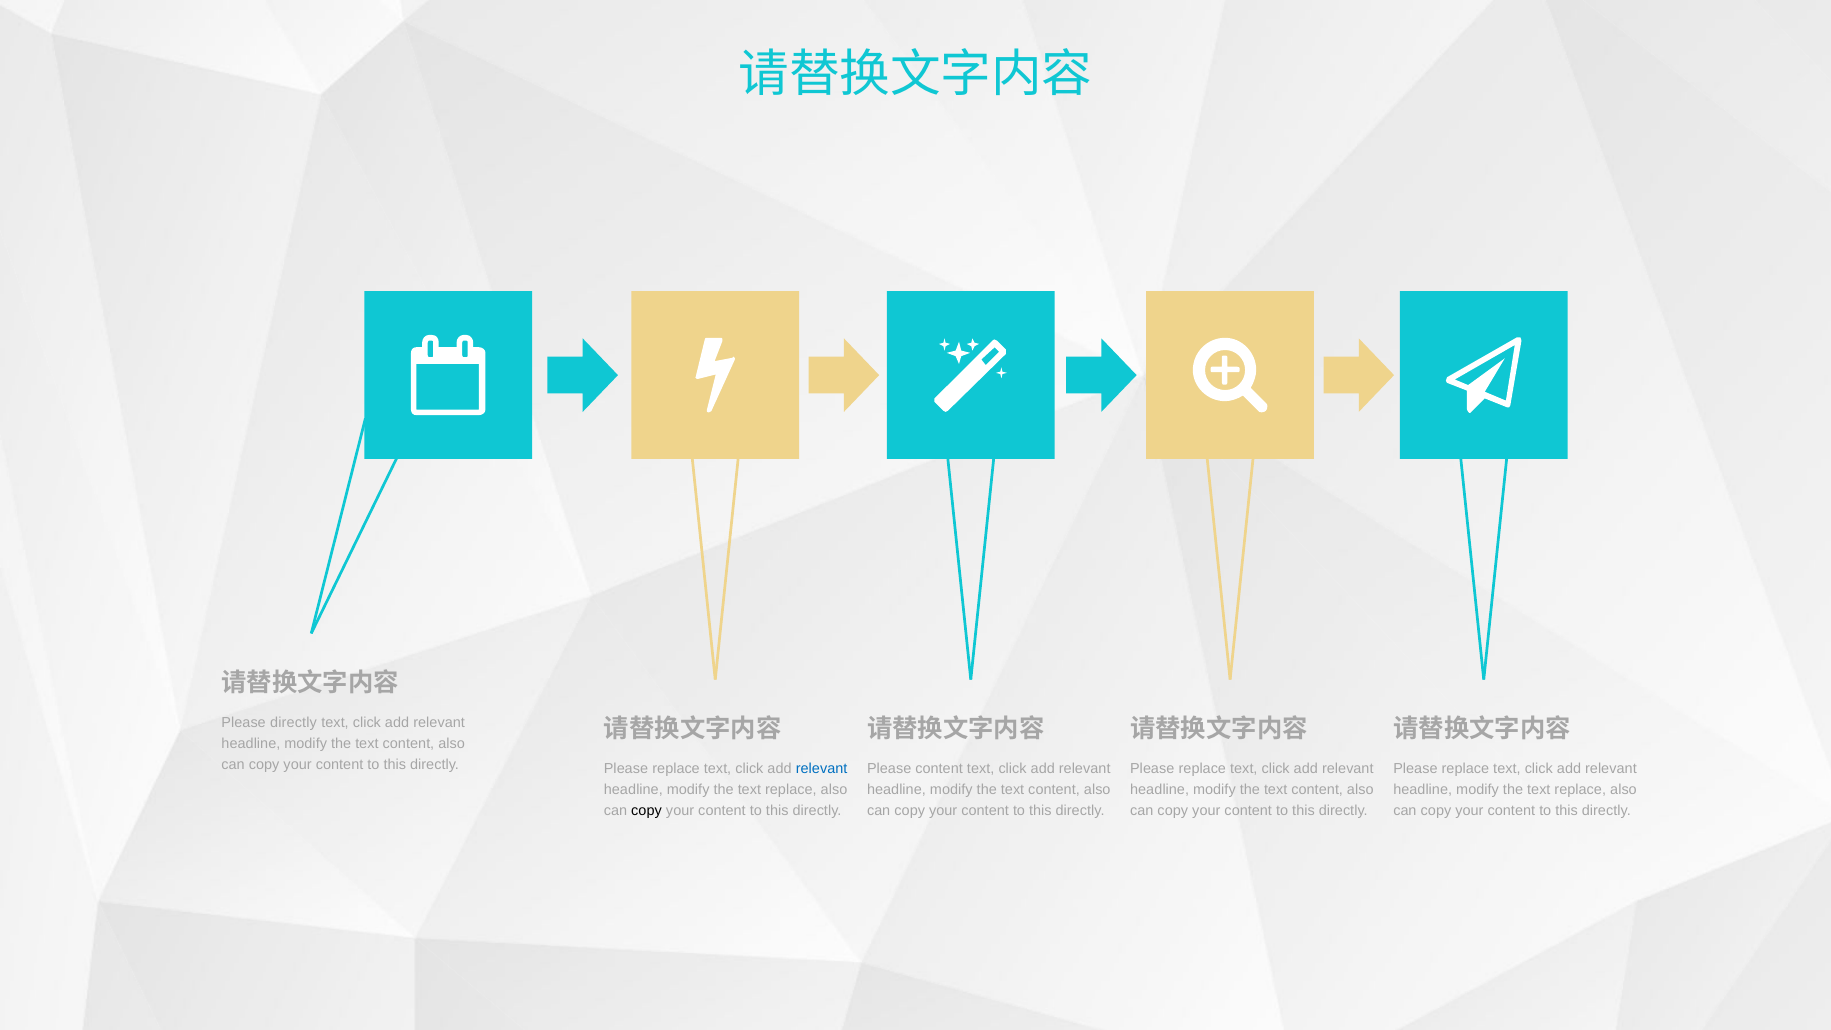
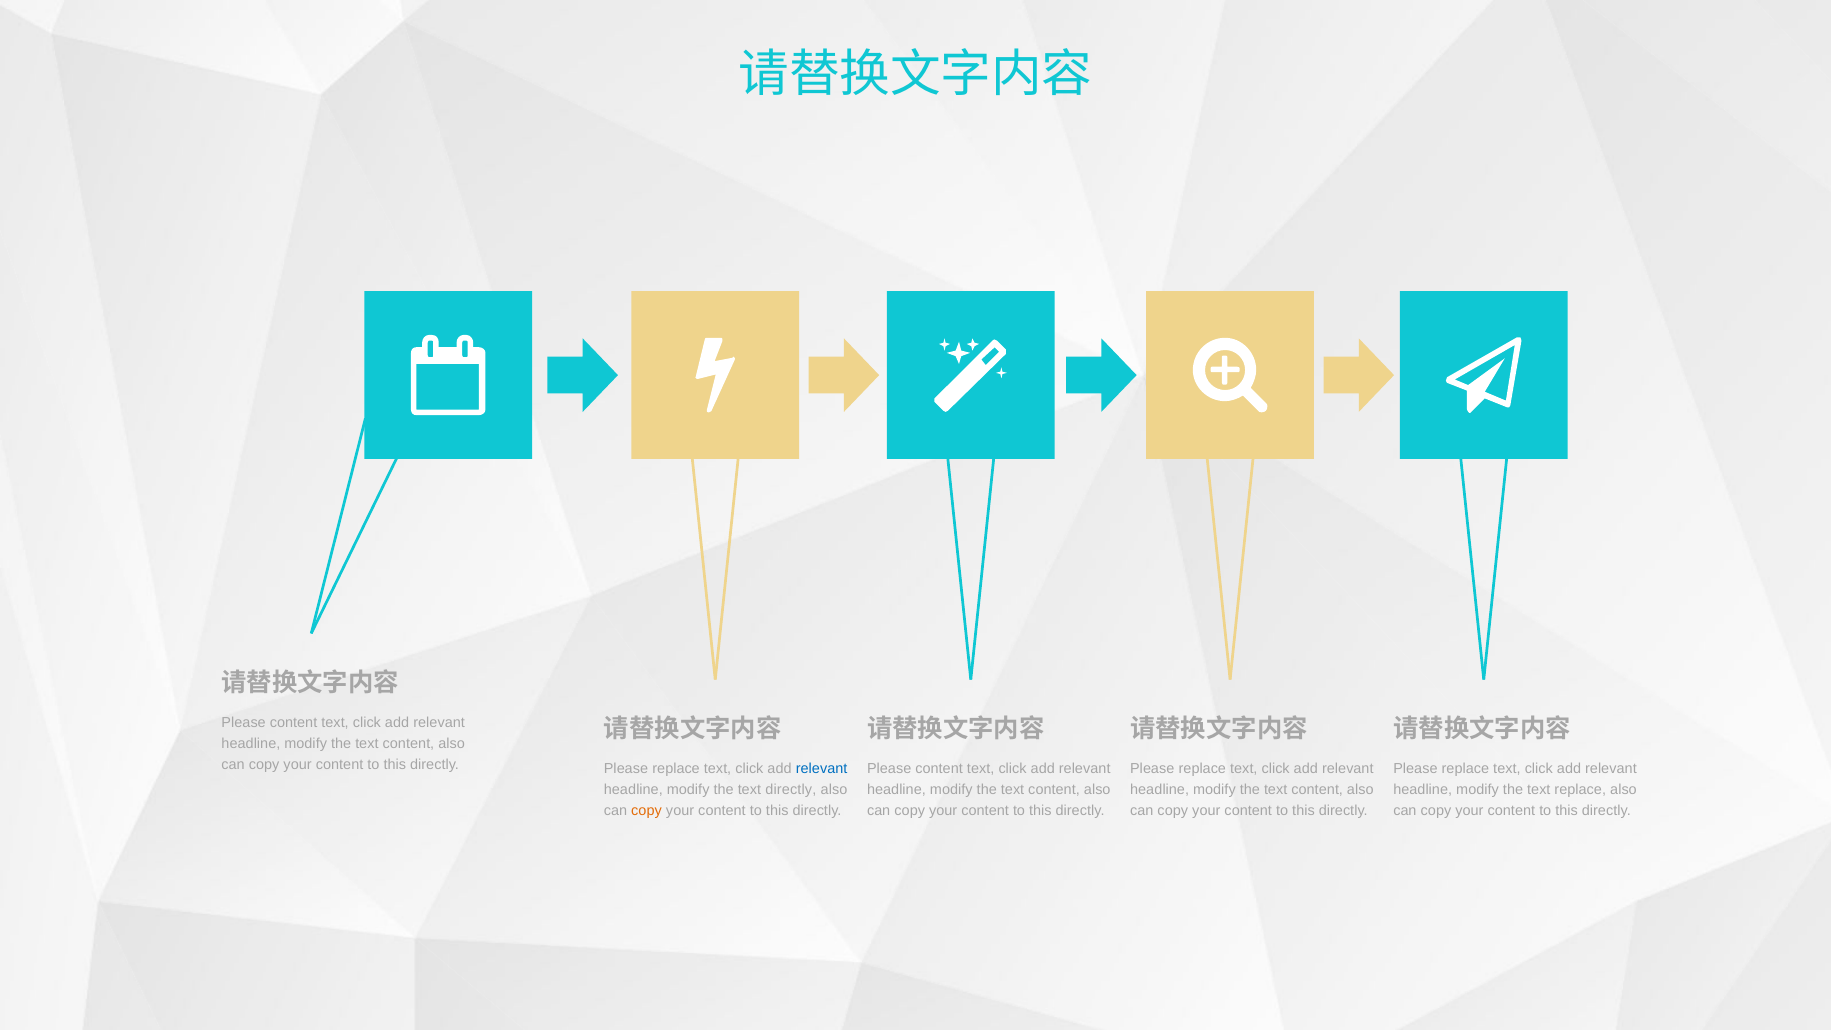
directly at (293, 723): directly -> content
replace at (791, 790): replace -> directly
copy at (647, 810) colour: black -> orange
